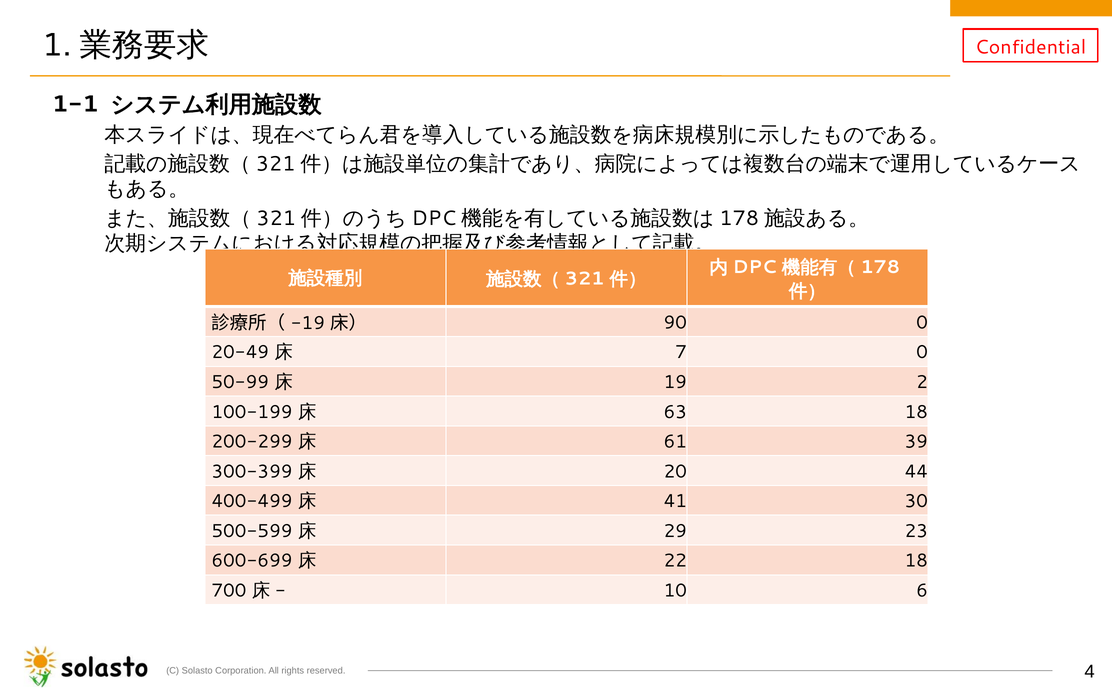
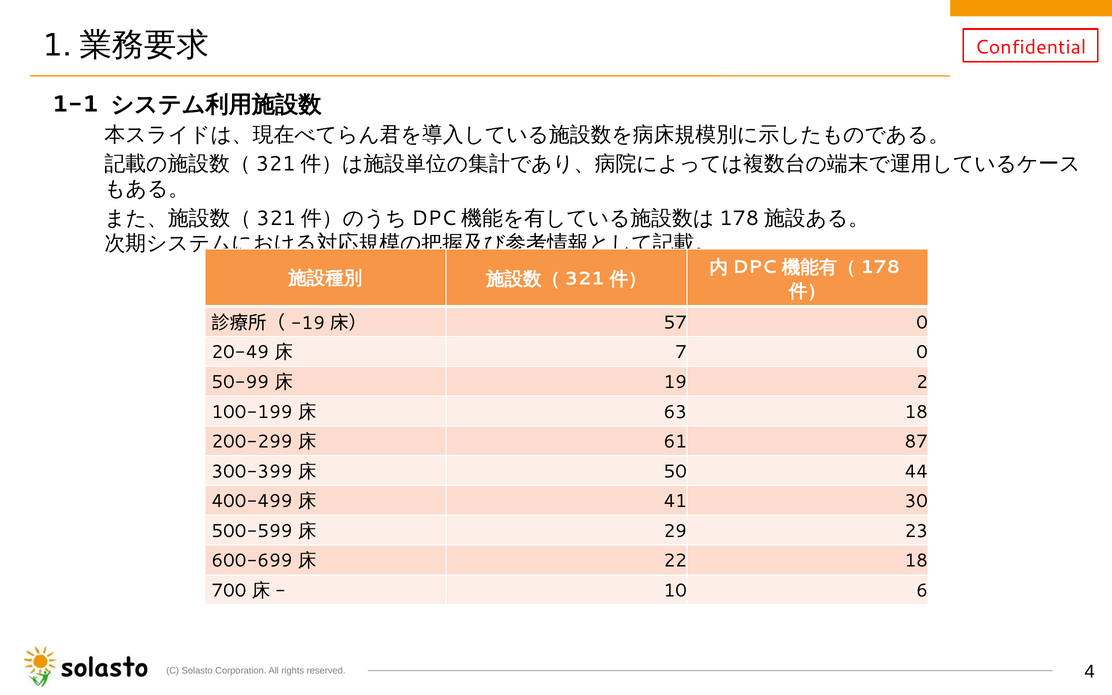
90: 90 -> 57
39: 39 -> 87
20: 20 -> 50
